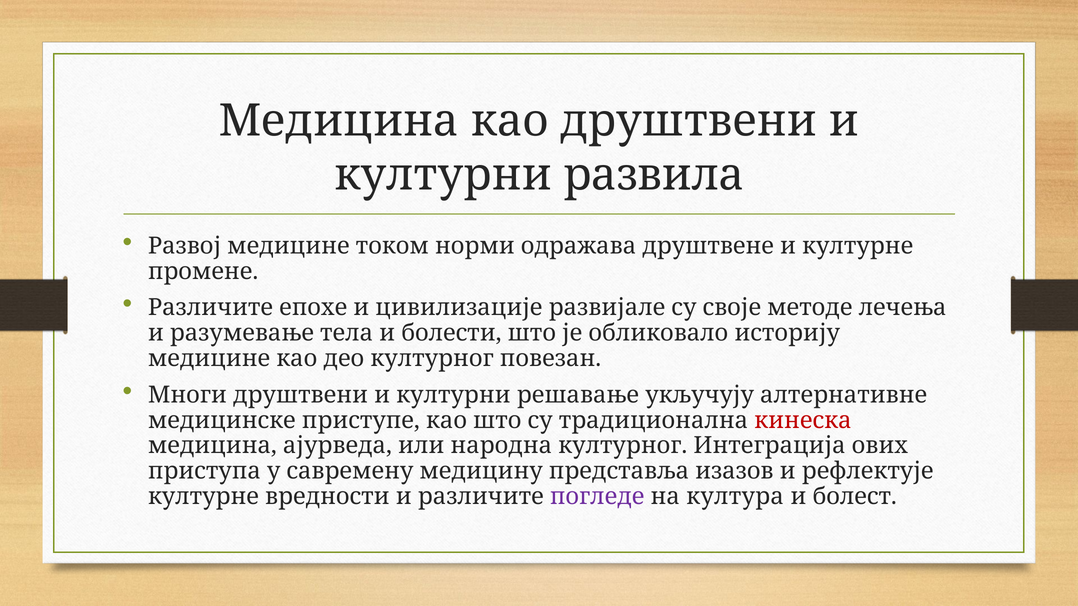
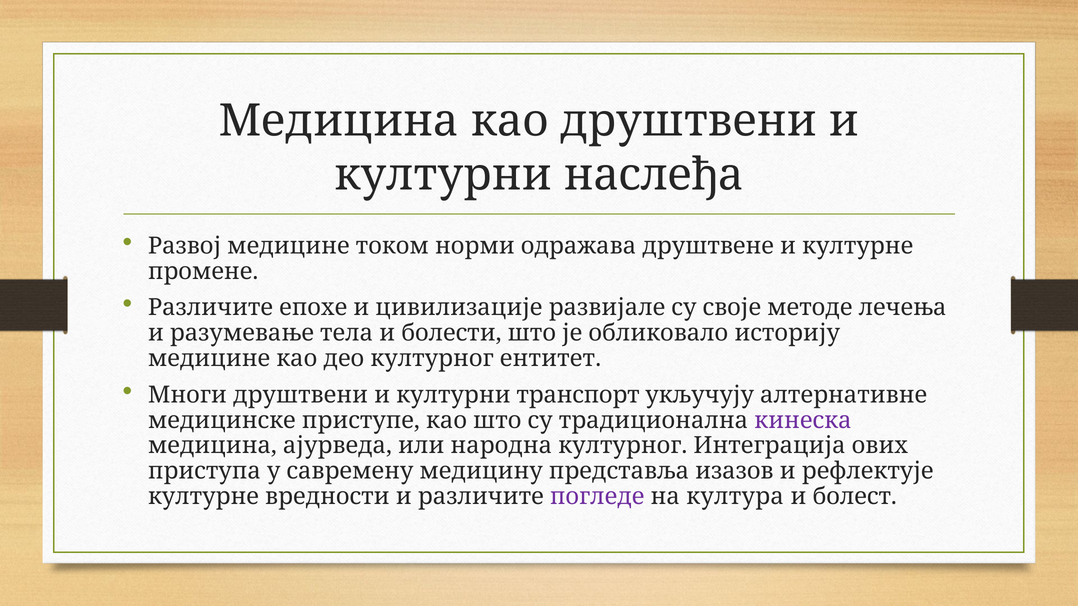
развила: развила -> наслеђа
повезан: повезан -> ентитет
решавање: решавање -> транспорт
кинеска colour: red -> purple
